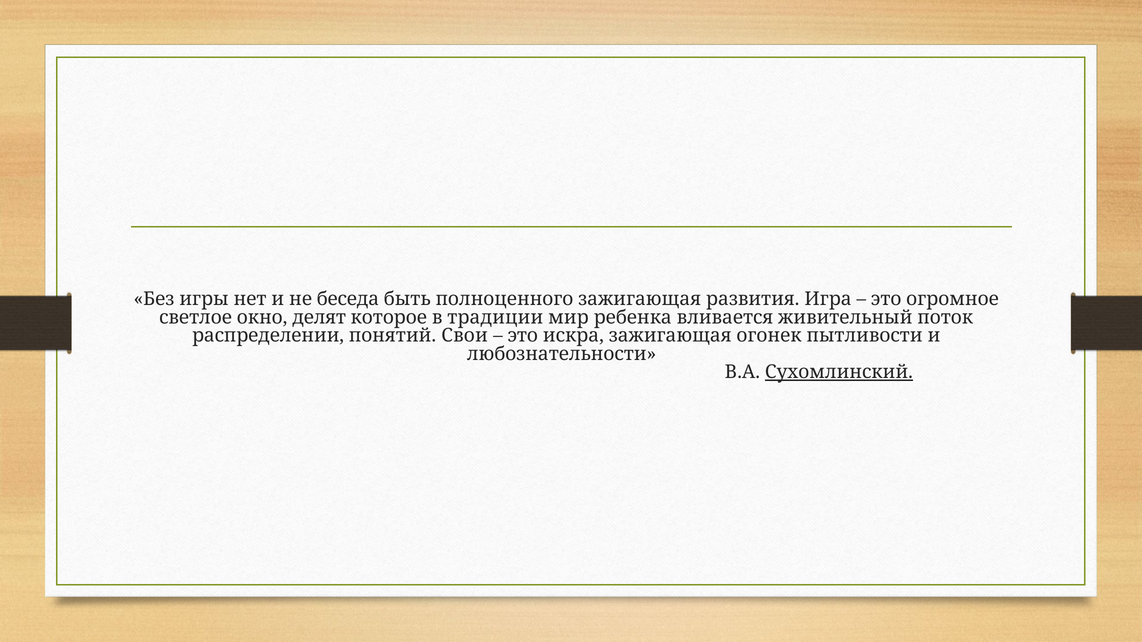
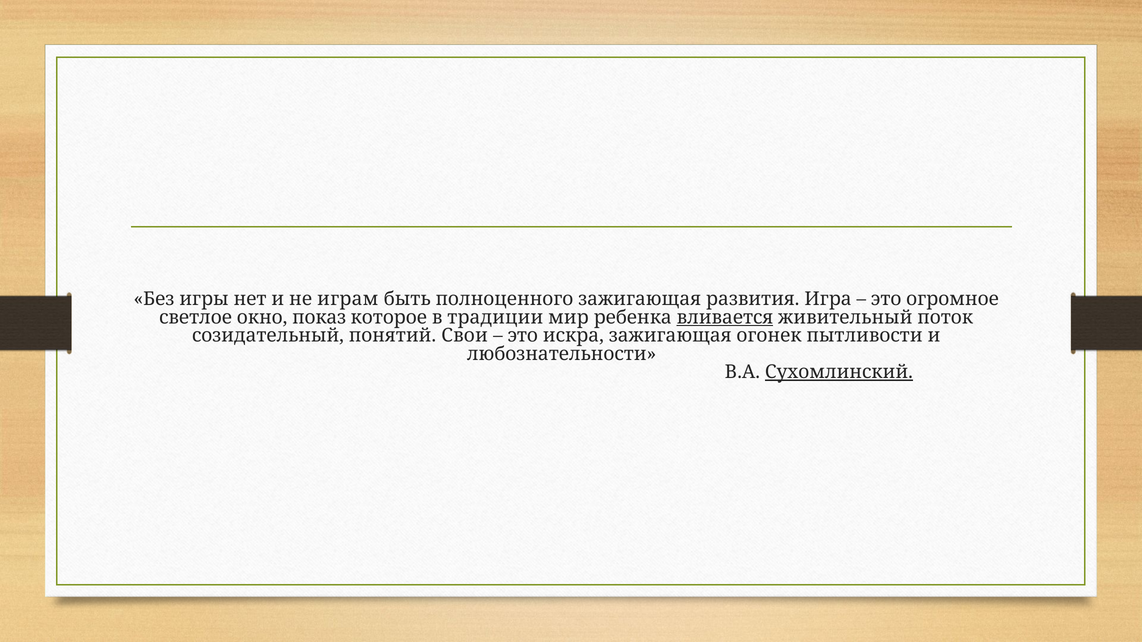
беседа: беседа -> играм
делят: делят -> показ
вливается underline: none -> present
распределении: распределении -> созидательный
